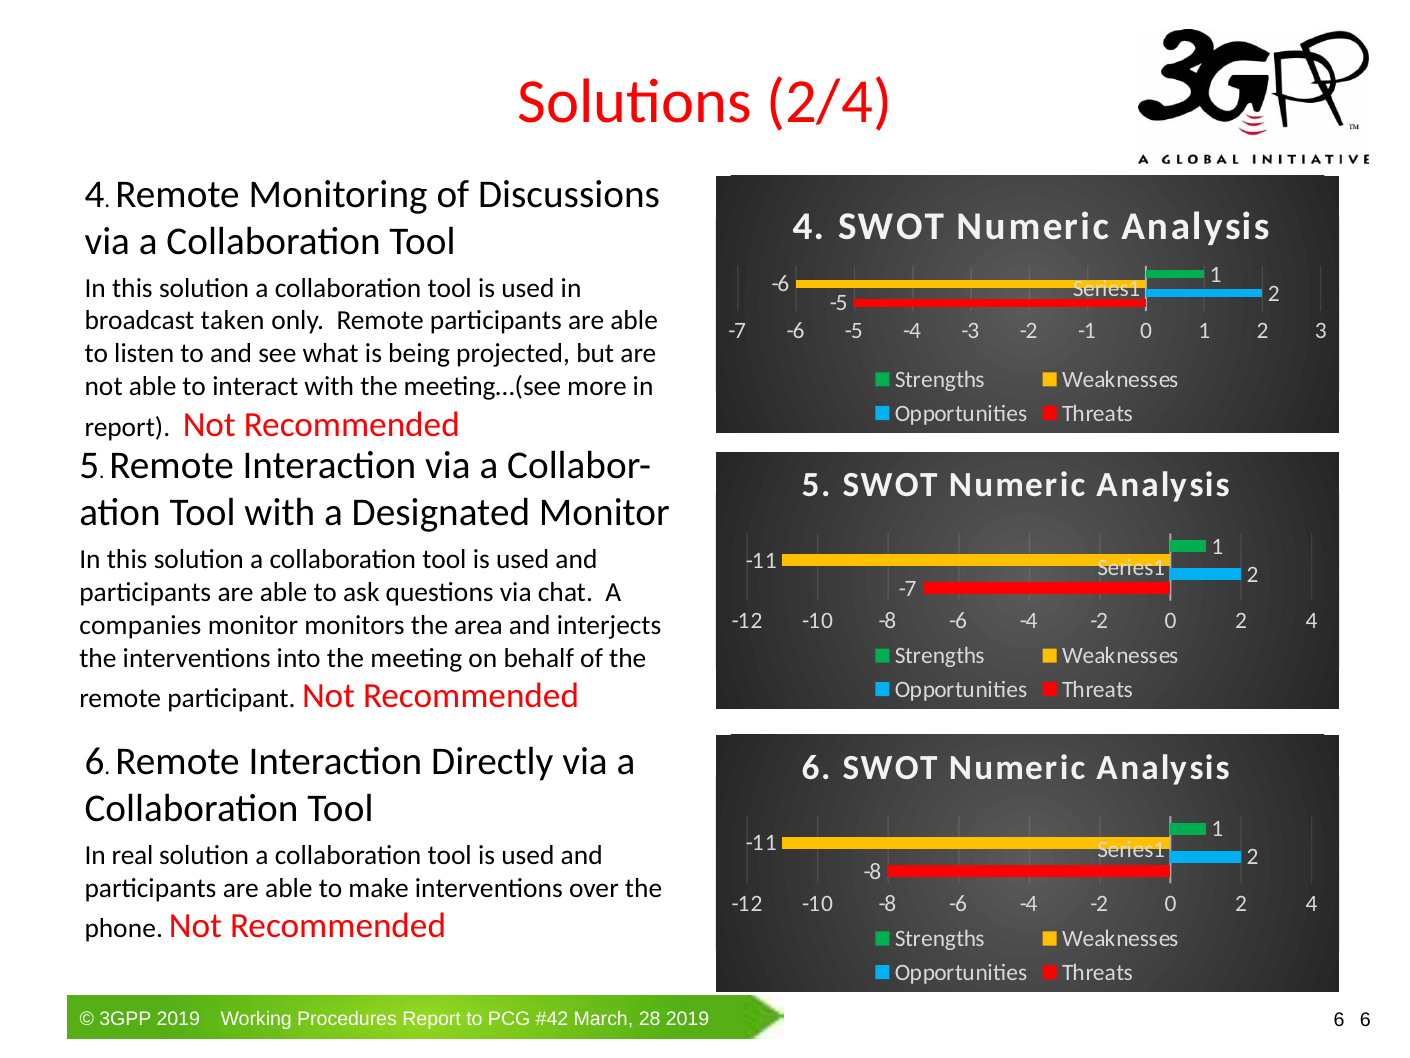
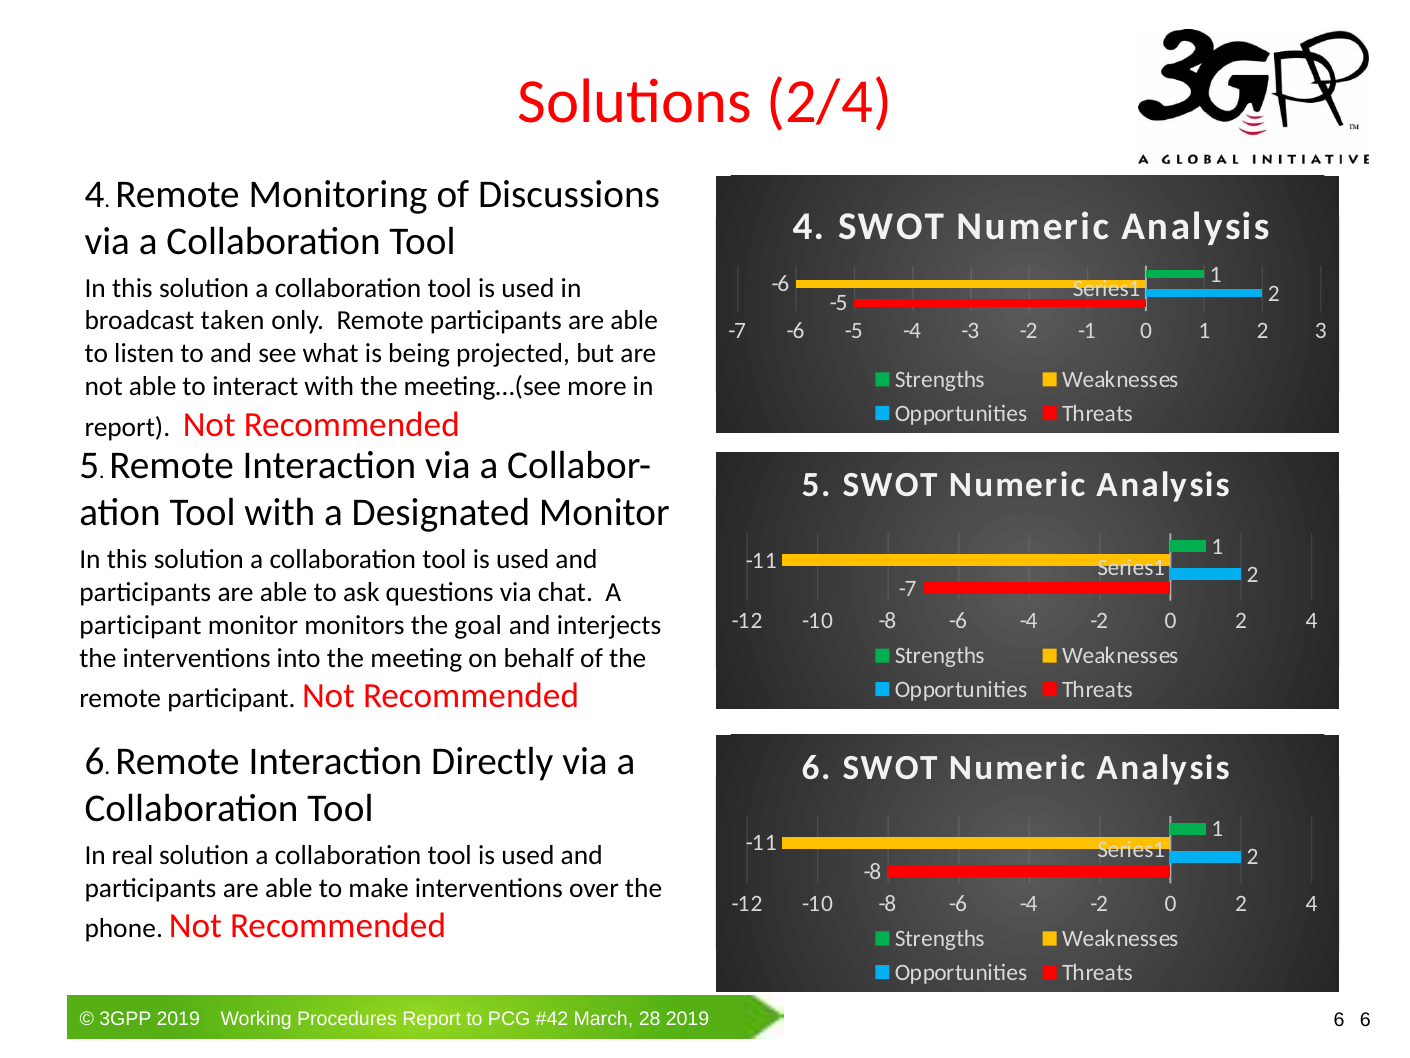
companies at (140, 625): companies -> participant
area: area -> goal
